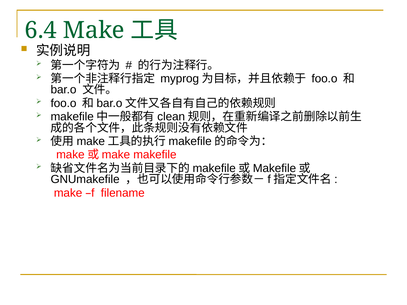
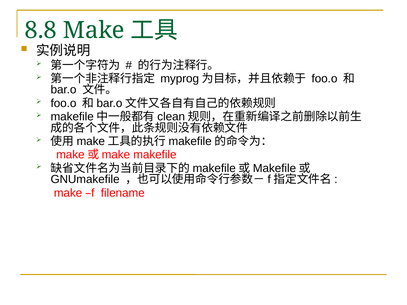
6.4: 6.4 -> 8.8
